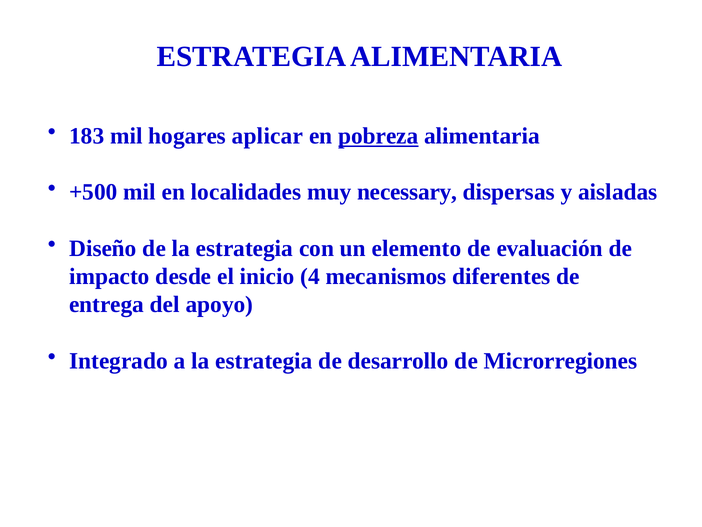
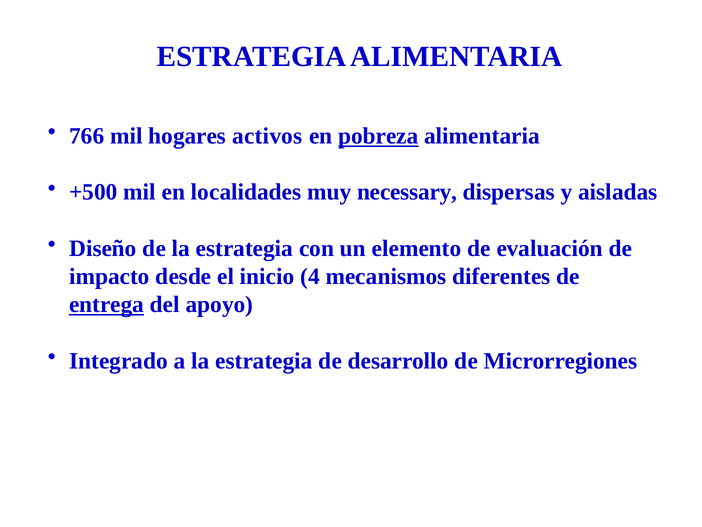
183: 183 -> 766
aplicar: aplicar -> activos
entrega underline: none -> present
